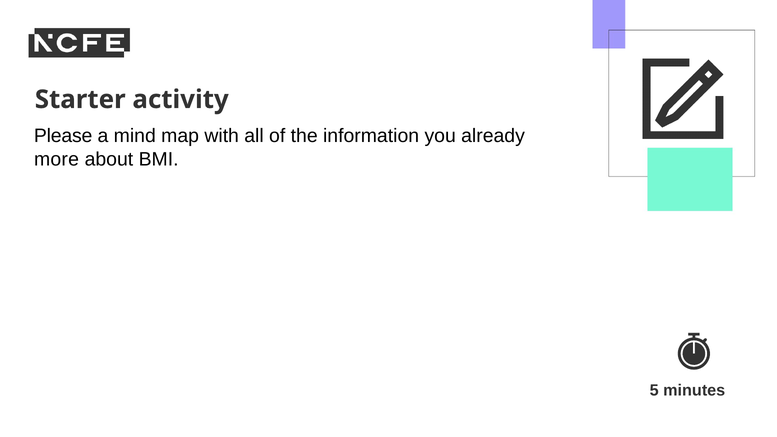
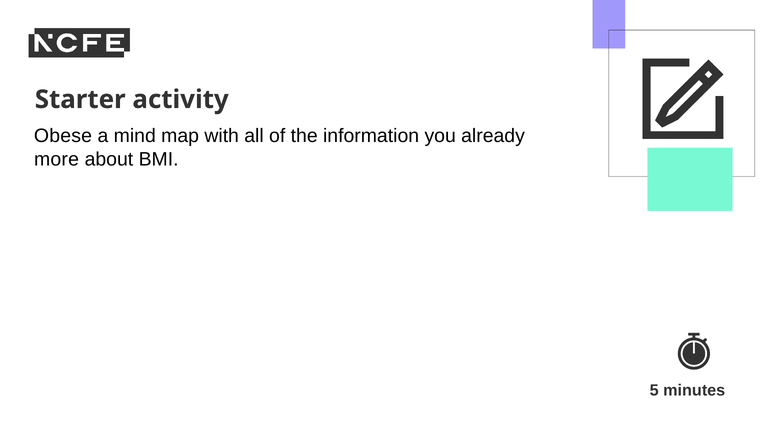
Please: Please -> Obese
